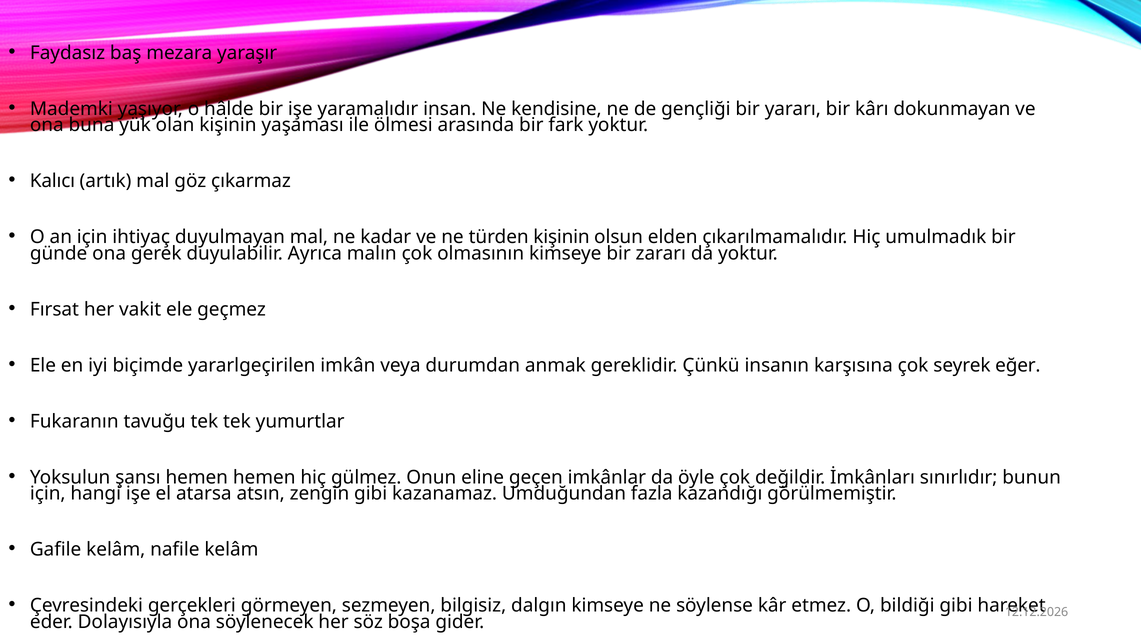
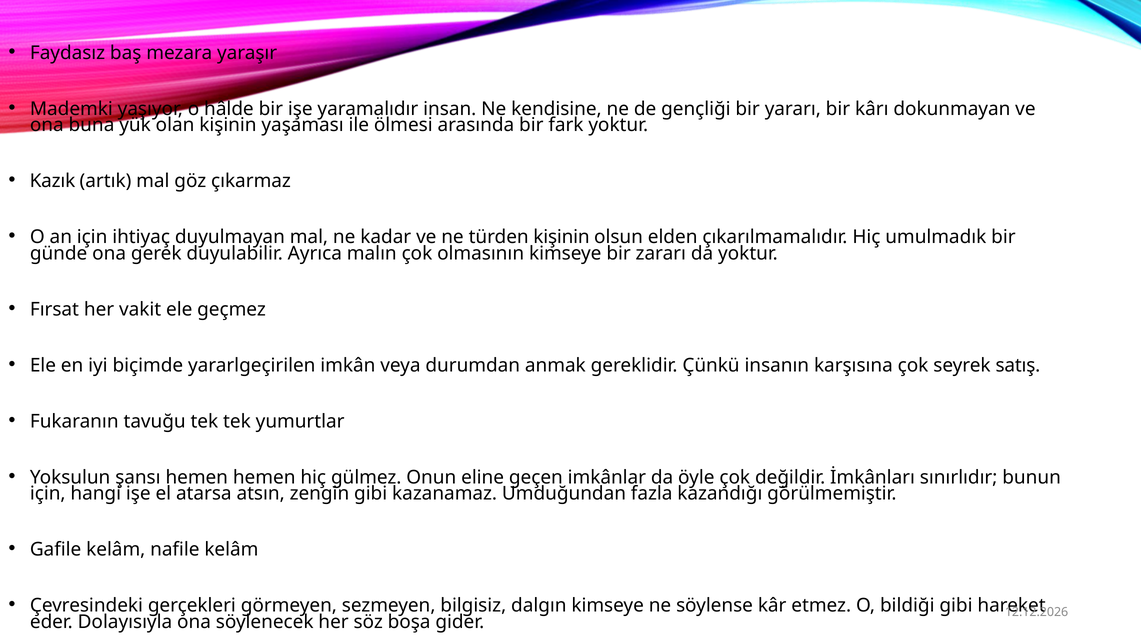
Kalıcı: Kalıcı -> Kazık
eğer: eğer -> satış
